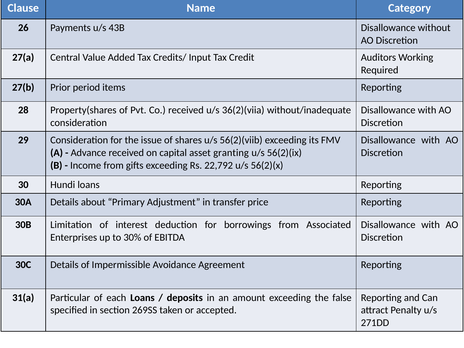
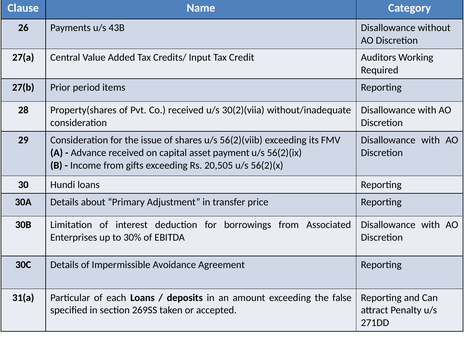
36(2)(viia: 36(2)(viia -> 30(2)(viia
granting: granting -> payment
22,792: 22,792 -> 20,505
